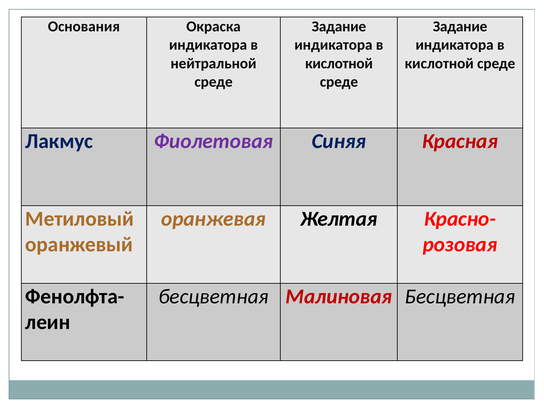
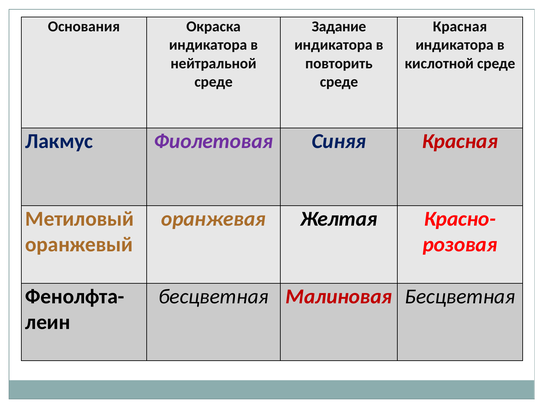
Задание at (460, 26): Задание -> Красная
кислотной at (339, 63): кислотной -> повторить
